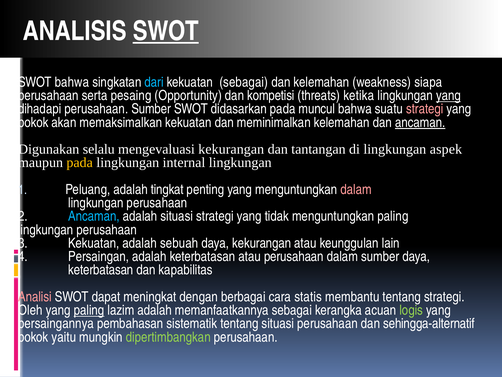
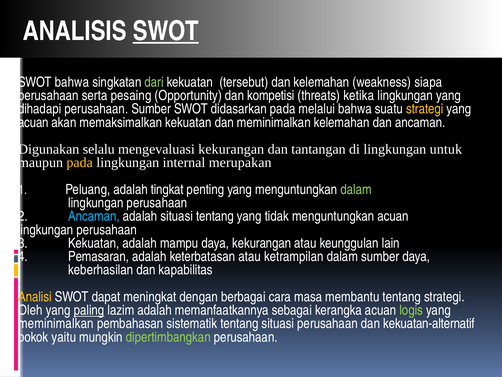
dari colour: light blue -> light green
kekuatan sebagai: sebagai -> tersebut
yang at (448, 95) underline: present -> none
muncul: muncul -> melalui
strategi at (425, 109) colour: pink -> yellow
pokok at (33, 122): pokok -> acuan
ancaman at (420, 122) underline: present -> none
aspek: aspek -> untuk
internal lingkungan: lingkungan -> merupakan
dalam at (356, 189) colour: pink -> light green
situasi strategi: strategi -> tentang
menguntungkan paling: paling -> acuan
sebuah: sebuah -> mampu
Persaingan: Persaingan -> Pemasaran
atau perusahaan: perusahaan -> ketrampilan
keterbatasan at (101, 270): keterbatasan -> keberhasilan
Analisi colour: pink -> yellow
statis: statis -> masa
persaingannya at (56, 323): persaingannya -> meminimalkan
sehingga-alternatif: sehingga-alternatif -> kekuatan-alternatif
